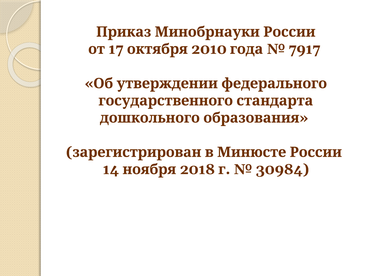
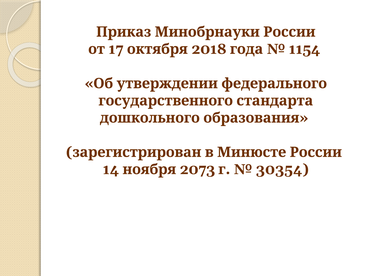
2010: 2010 -> 2018
7917: 7917 -> 1154
2018: 2018 -> 2073
30984: 30984 -> 30354
